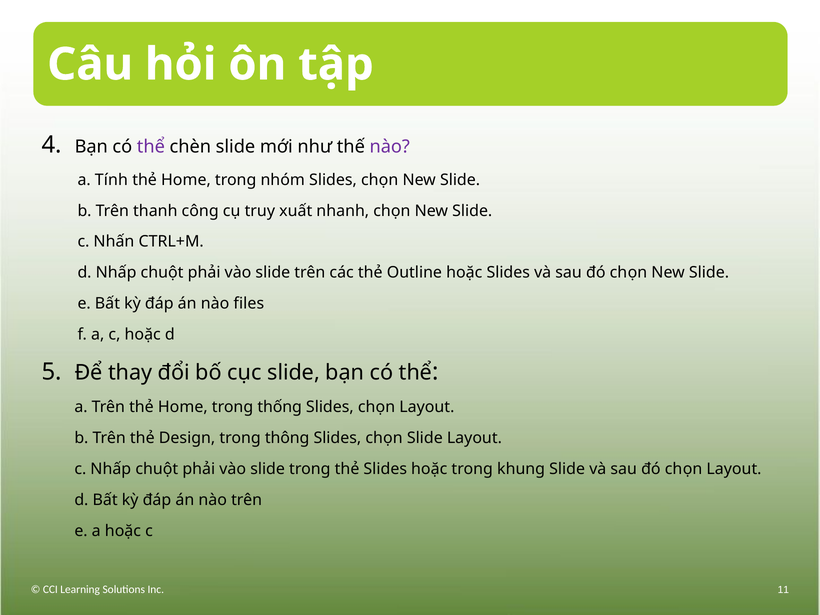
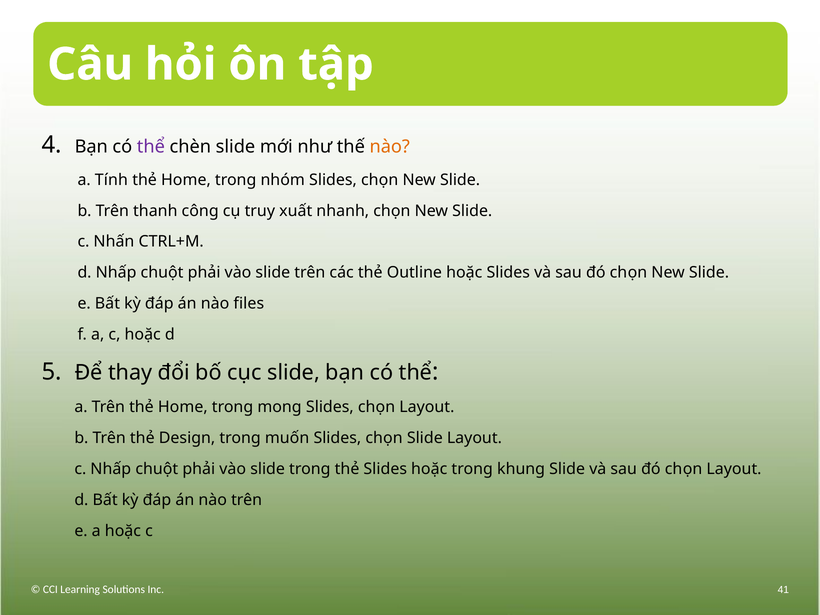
nào at (390, 147) colour: purple -> orange
thống: thống -> mong
thông: thông -> muốn
11: 11 -> 41
